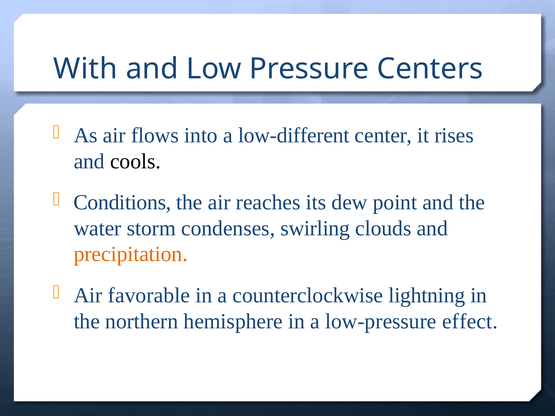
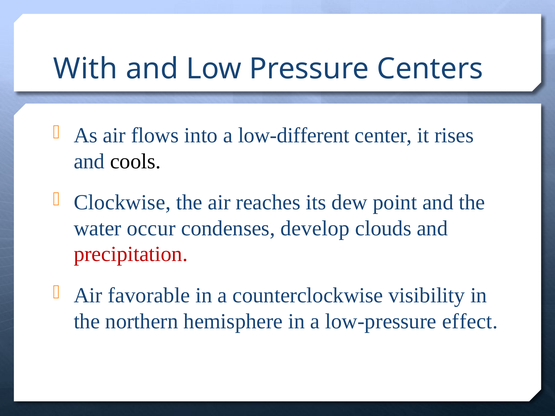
Conditions: Conditions -> Clockwise
storm: storm -> occur
swirling: swirling -> develop
precipitation colour: orange -> red
lightning: lightning -> visibility
